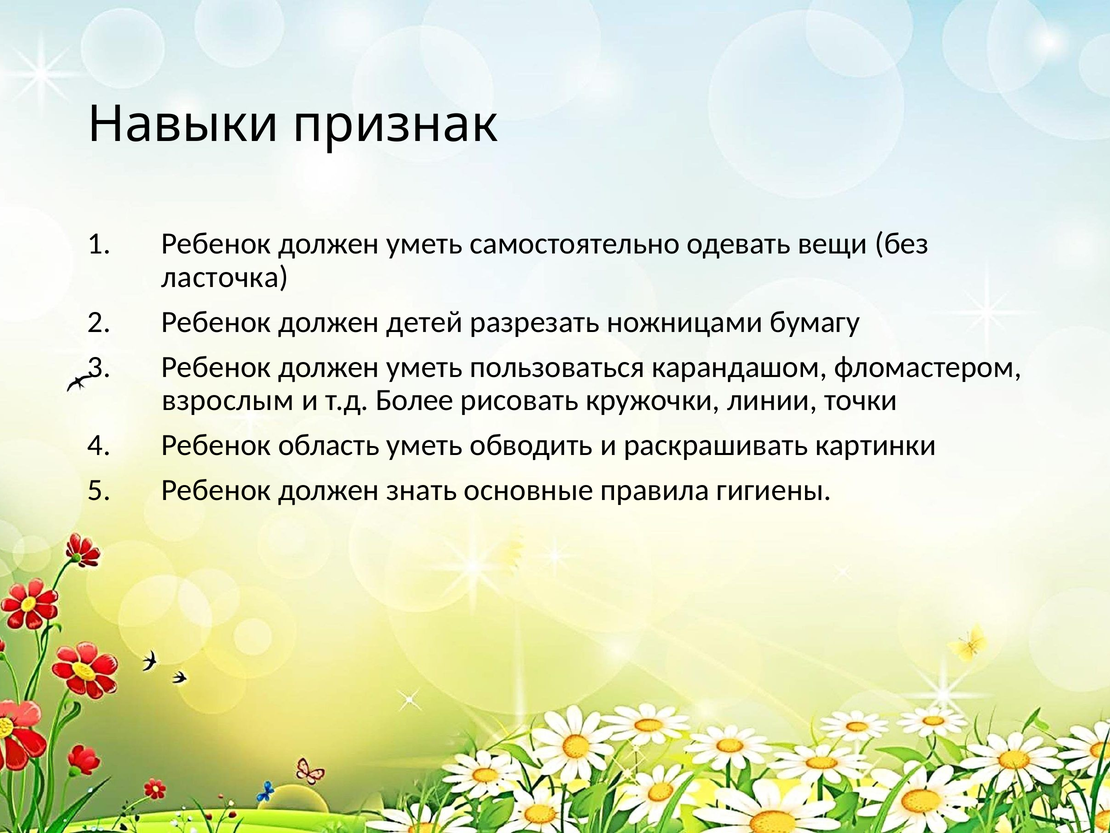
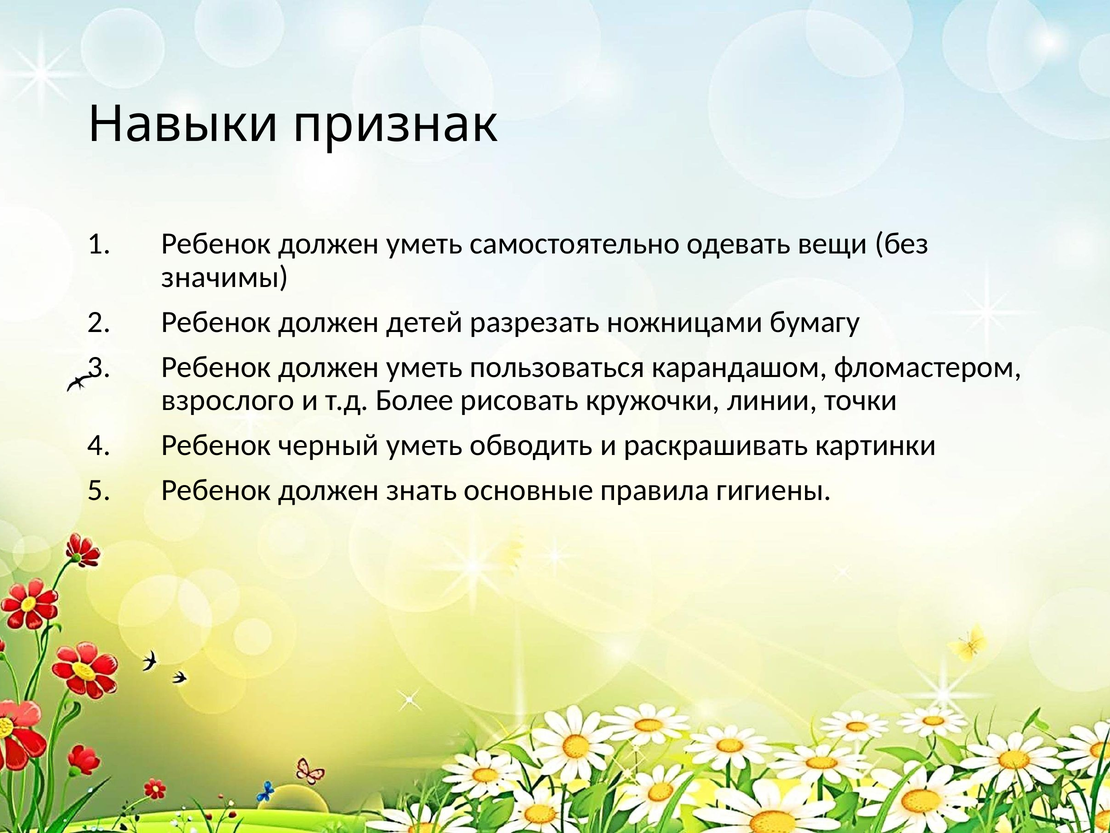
ласточка: ласточка -> значимы
взрослым: взрослым -> взрослого
область: область -> черный
